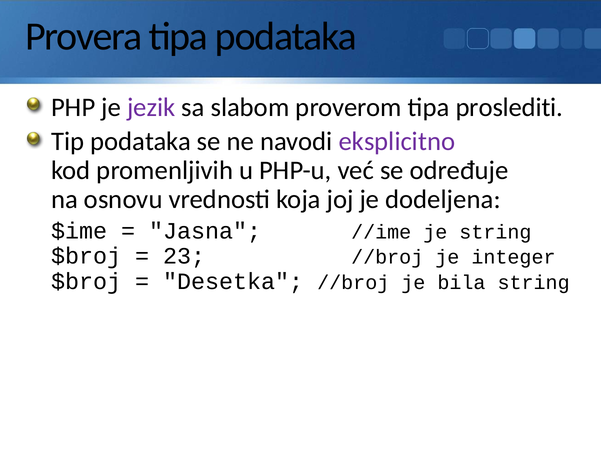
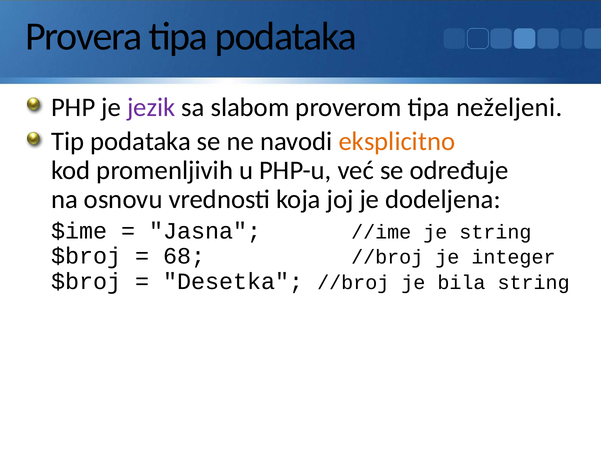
proslediti: proslediti -> neželjeni
eksplicitno colour: purple -> orange
23: 23 -> 68
